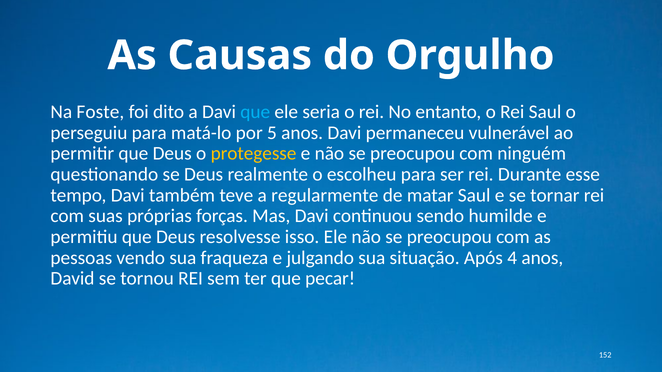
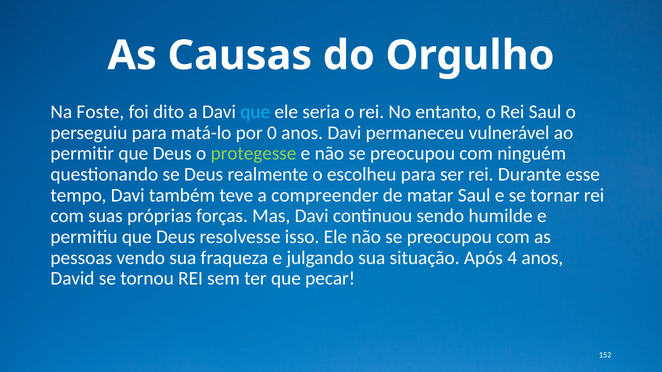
5: 5 -> 0
protegesse colour: yellow -> light green
regularmente: regularmente -> compreender
